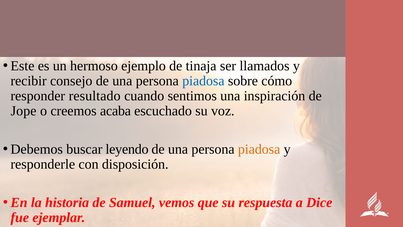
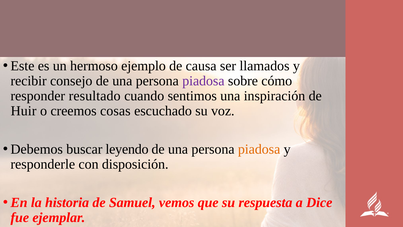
tinaja: tinaja -> causa
piadosa at (203, 81) colour: blue -> purple
Jope: Jope -> Huir
acaba: acaba -> cosas
